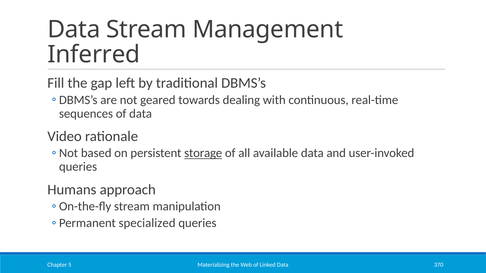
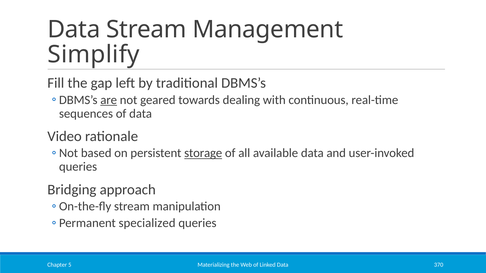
Inferred: Inferred -> Simplify
are underline: none -> present
Humans: Humans -> Bridging
